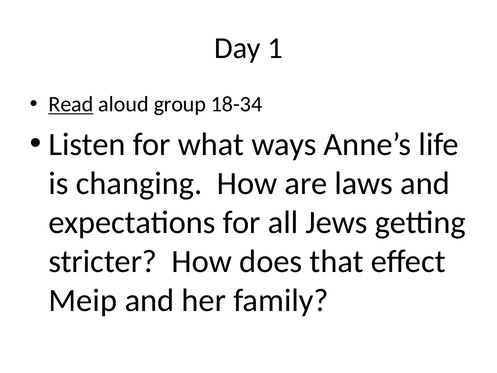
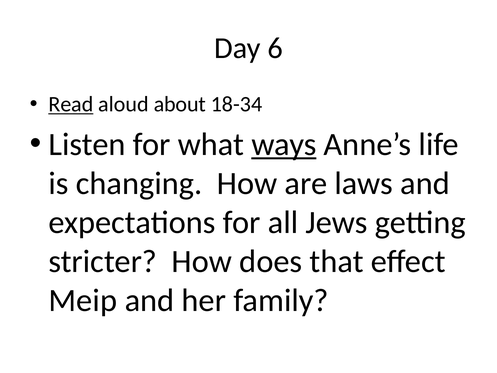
1: 1 -> 6
group: group -> about
ways underline: none -> present
